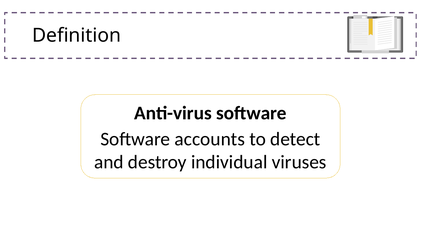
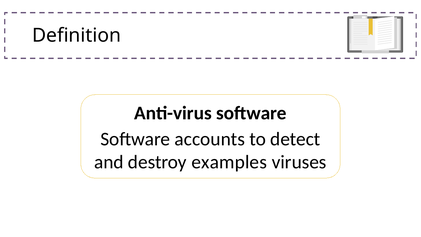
individual: individual -> examples
